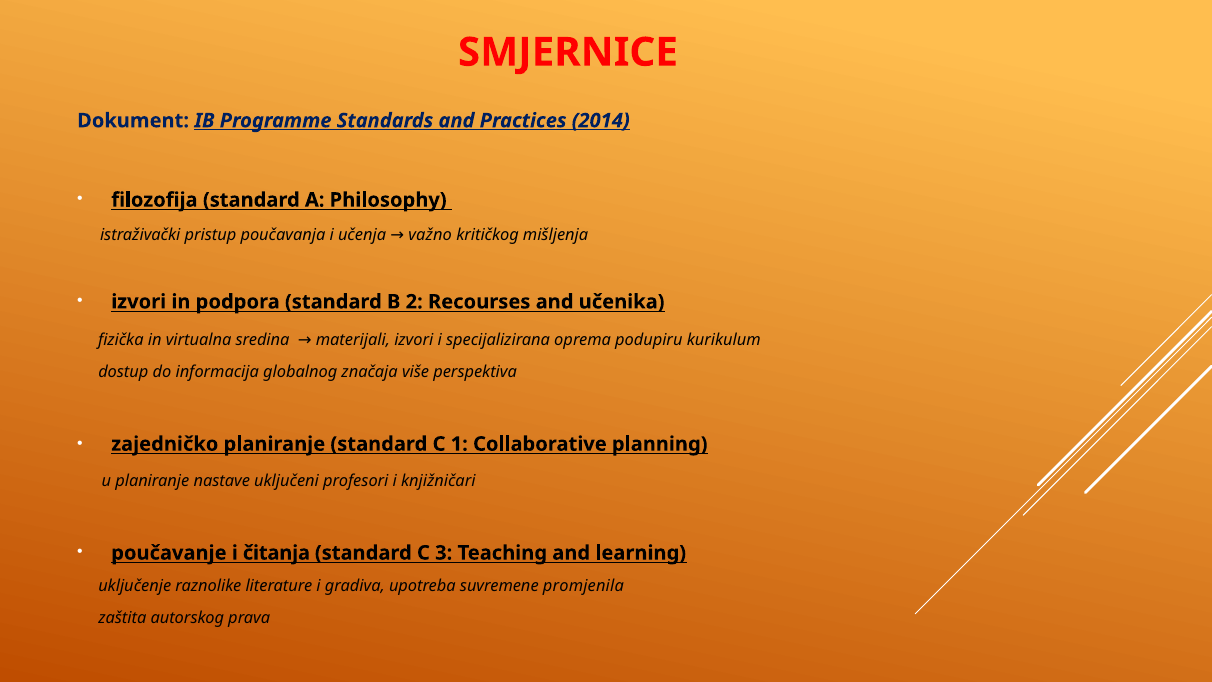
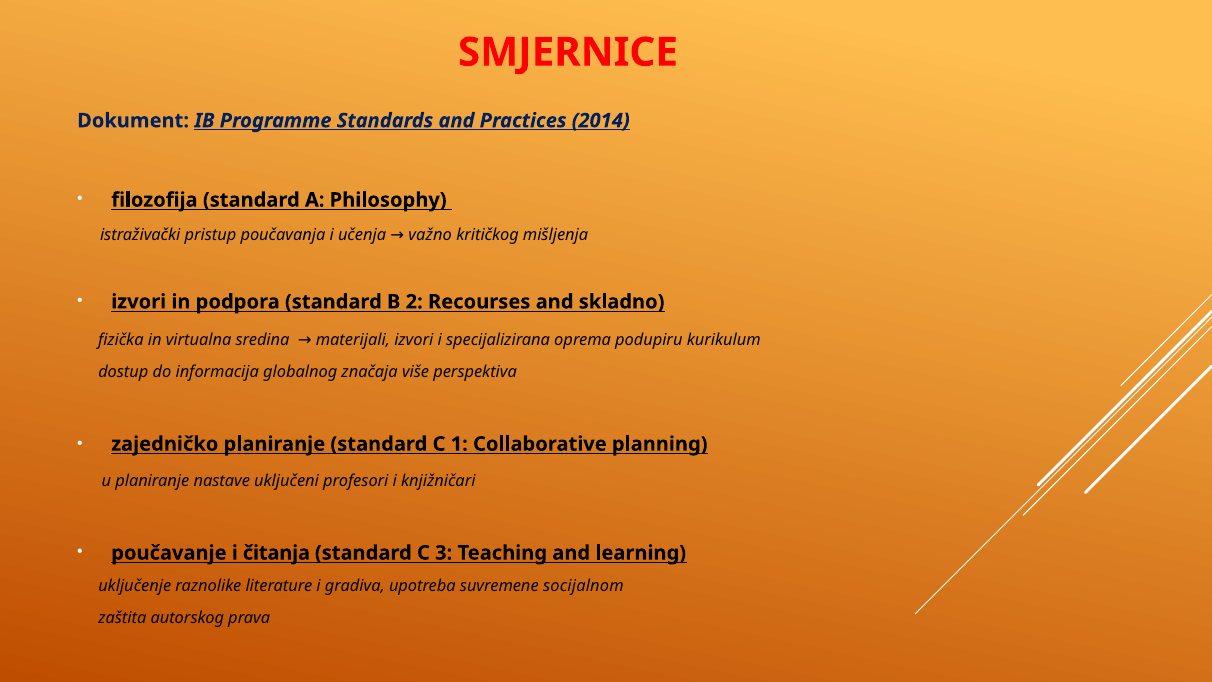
učenika: učenika -> skladno
promjenila: promjenila -> socijalnom
